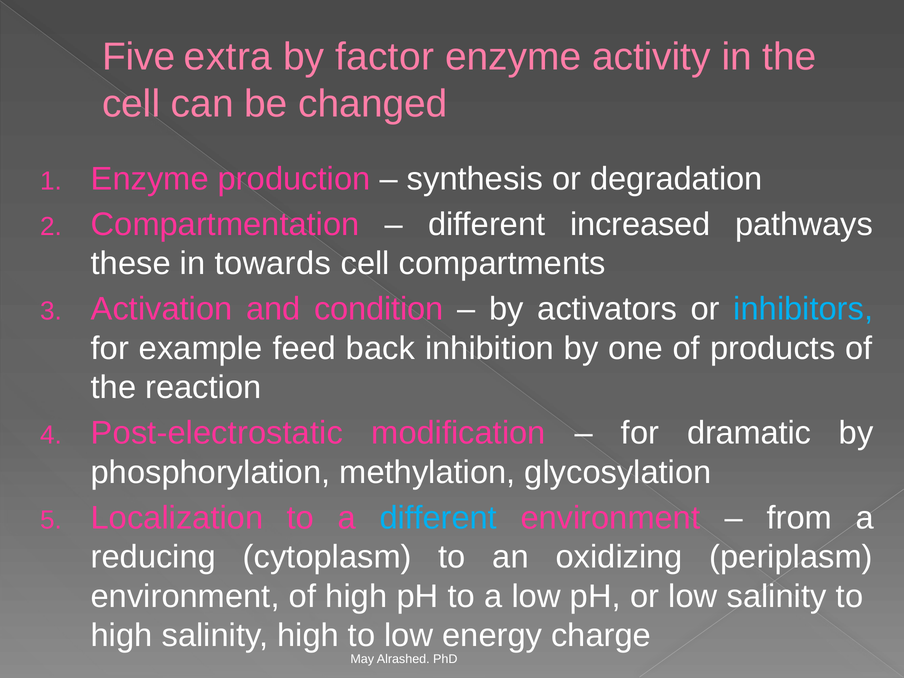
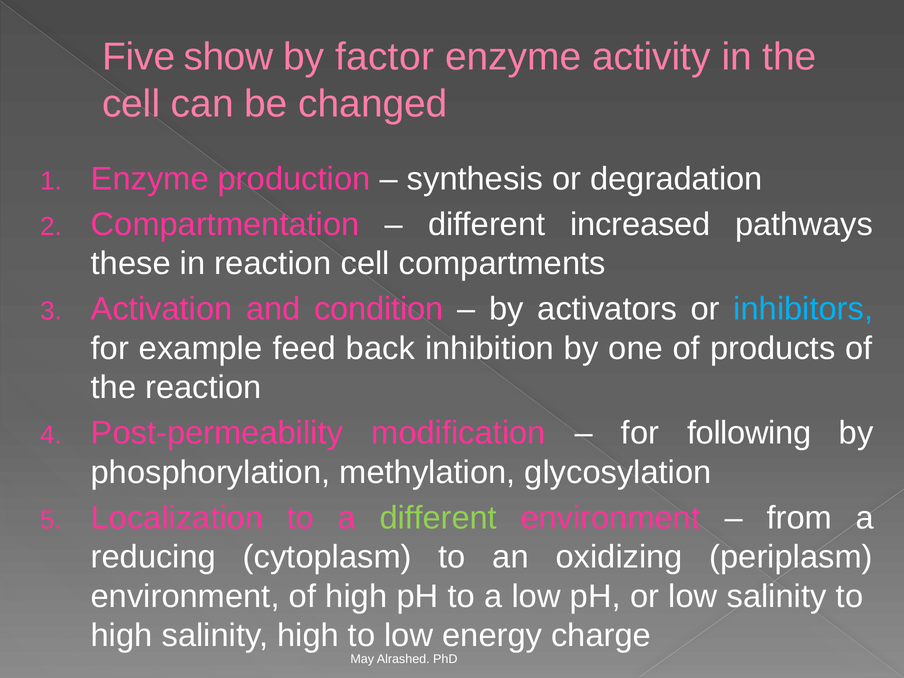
extra: extra -> show
in towards: towards -> reaction
Post-electrostatic: Post-electrostatic -> Post-permeability
dramatic: dramatic -> following
different at (438, 518) colour: light blue -> light green
